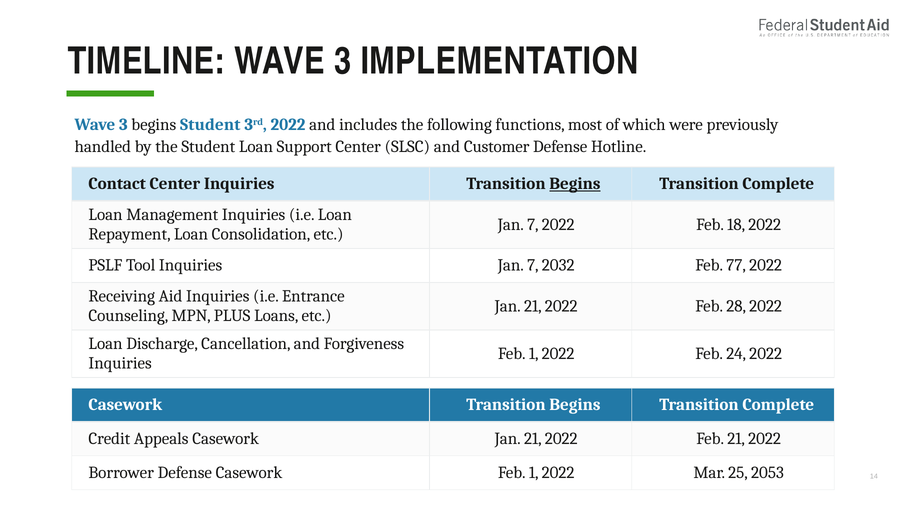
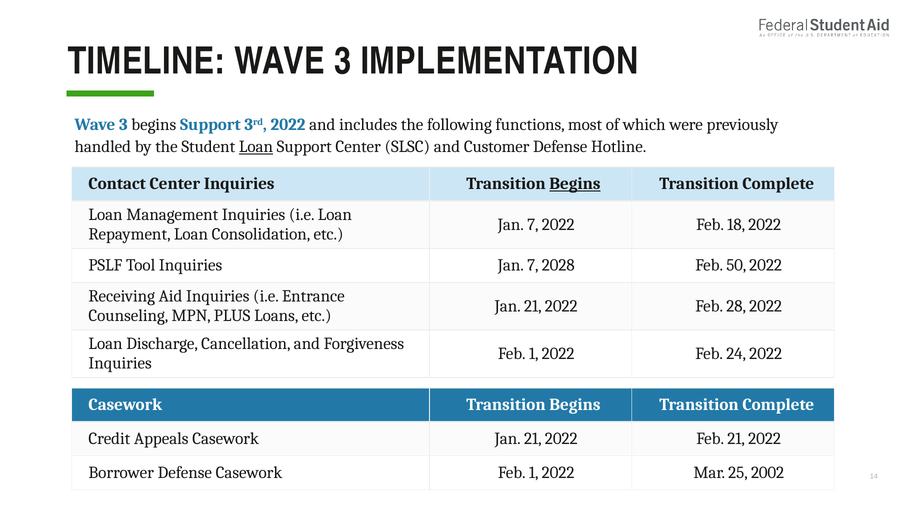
begins Student: Student -> Support
Loan at (256, 147) underline: none -> present
2032: 2032 -> 2028
77: 77 -> 50
2053: 2053 -> 2002
